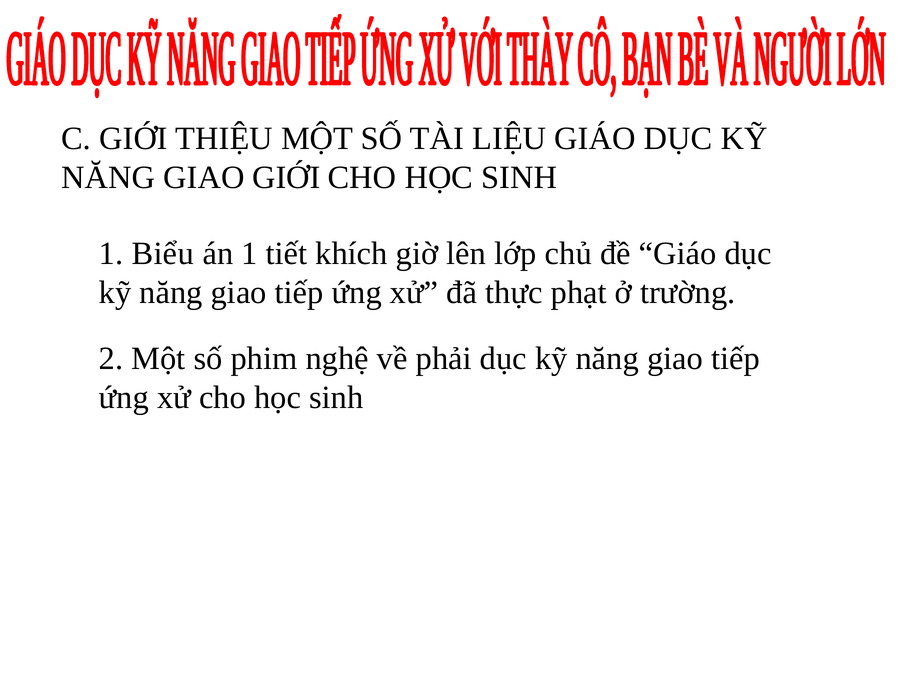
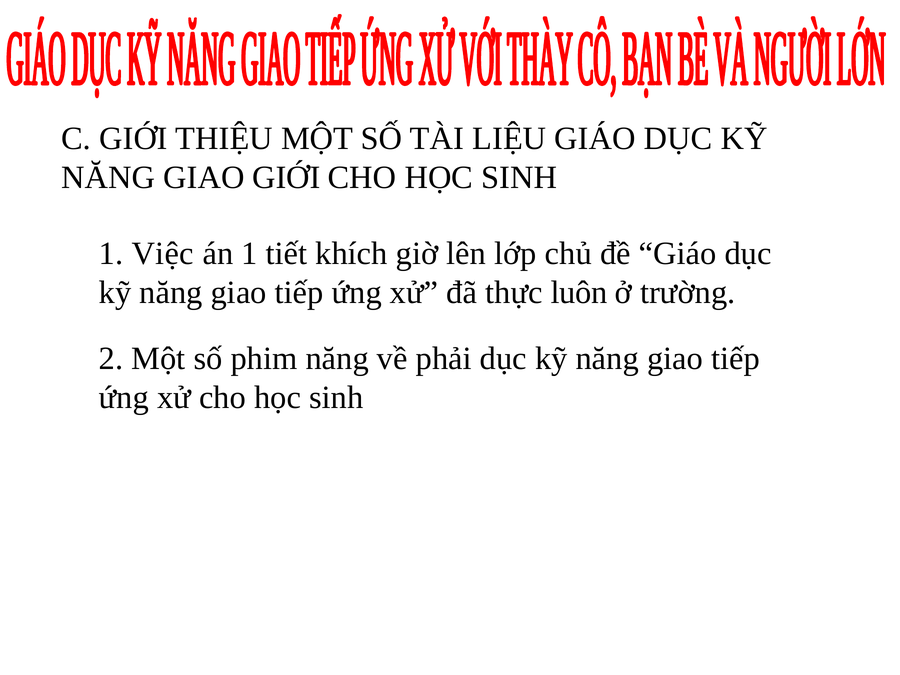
Biểu: Biểu -> Việc
phạt: phạt -> luôn
phim nghệ: nghệ -> năng
